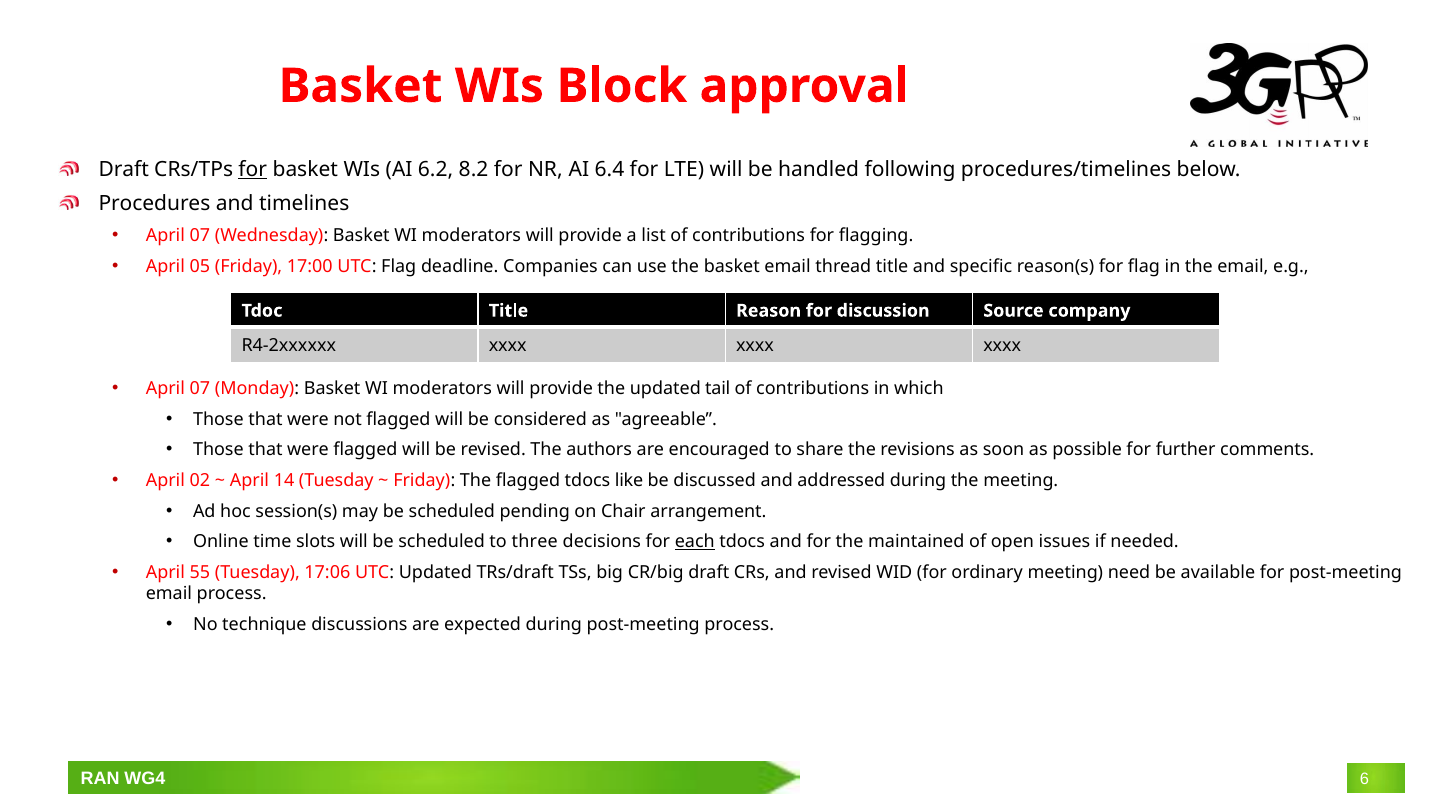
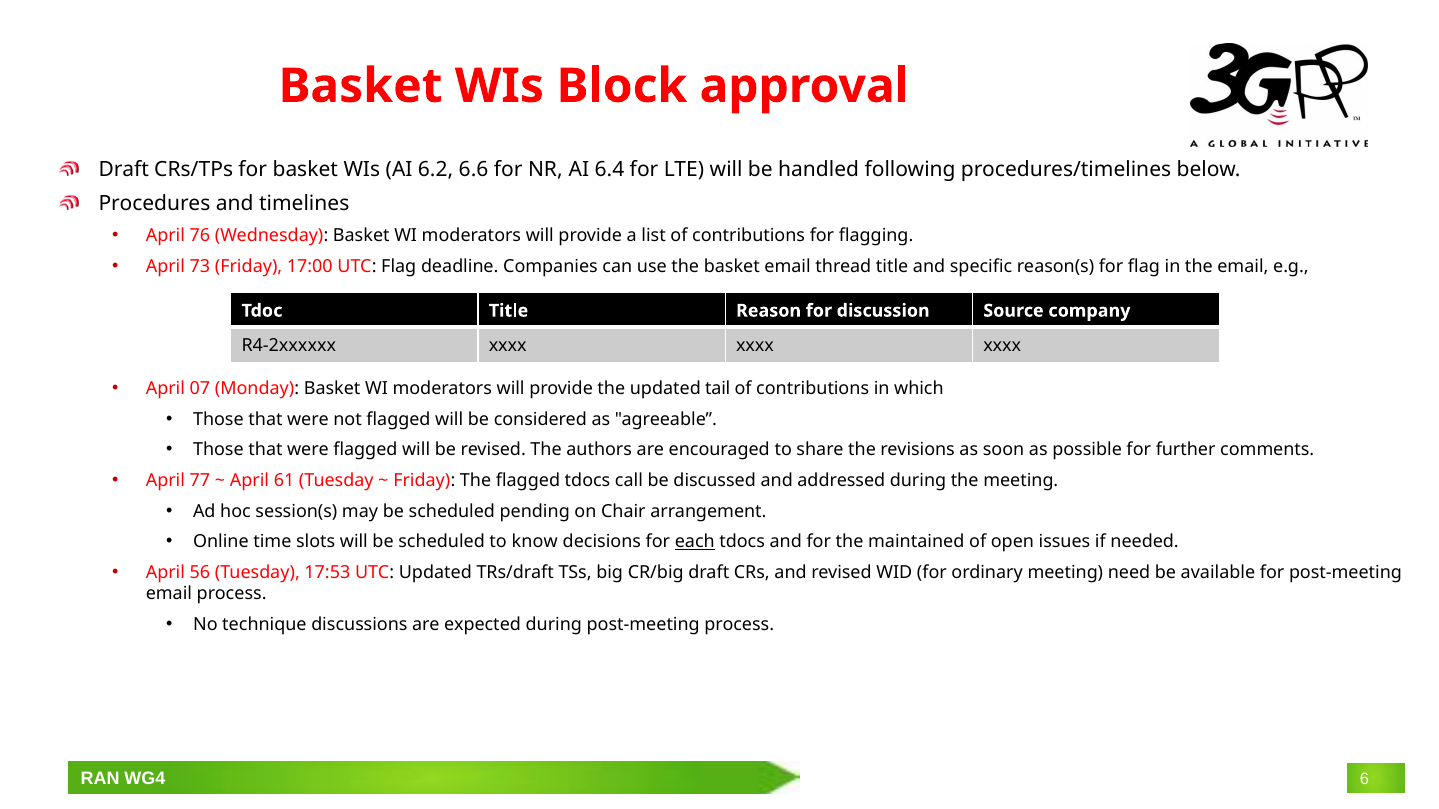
for at (253, 170) underline: present -> none
8.2: 8.2 -> 6.6
07 at (200, 236): 07 -> 76
05: 05 -> 73
02: 02 -> 77
14: 14 -> 61
like: like -> call
three: three -> know
55: 55 -> 56
17:06: 17:06 -> 17:53
